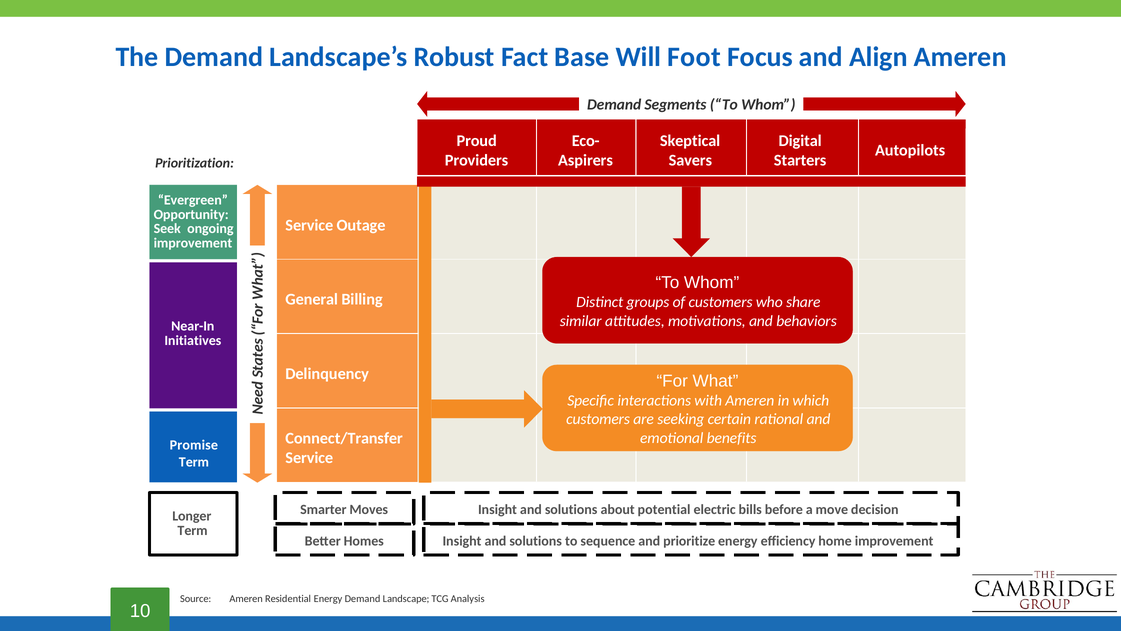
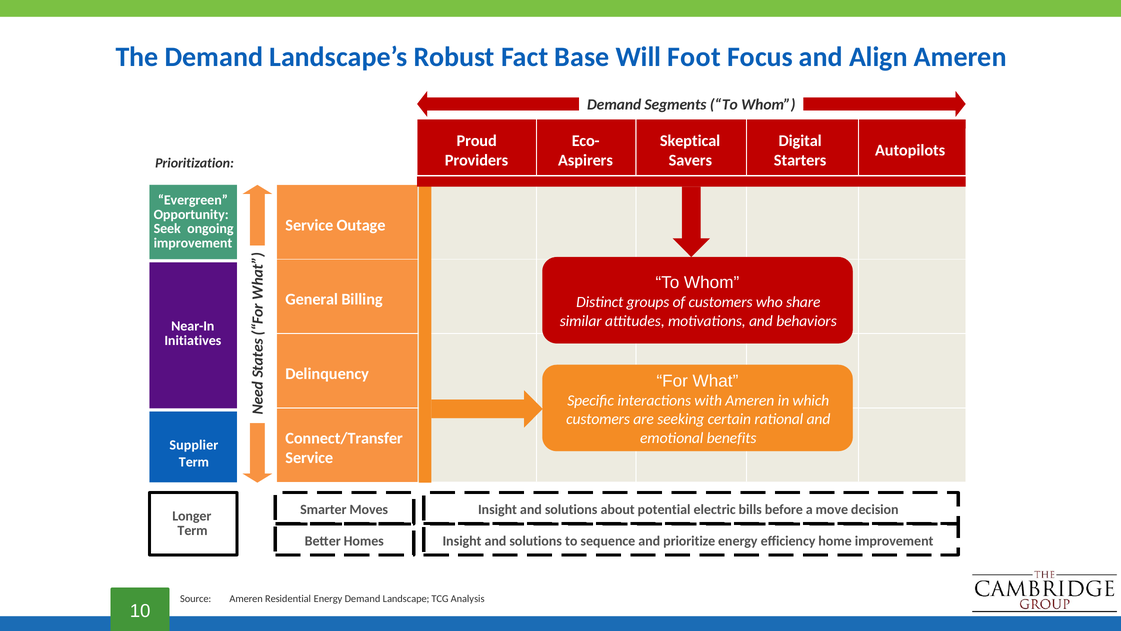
Promise: Promise -> Supplier
